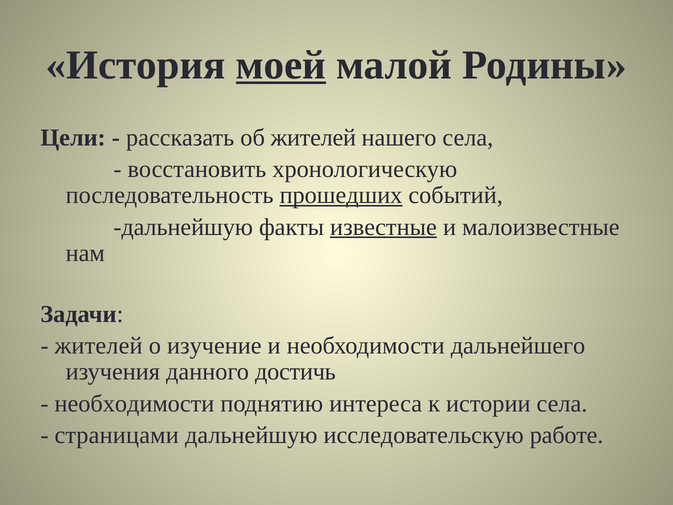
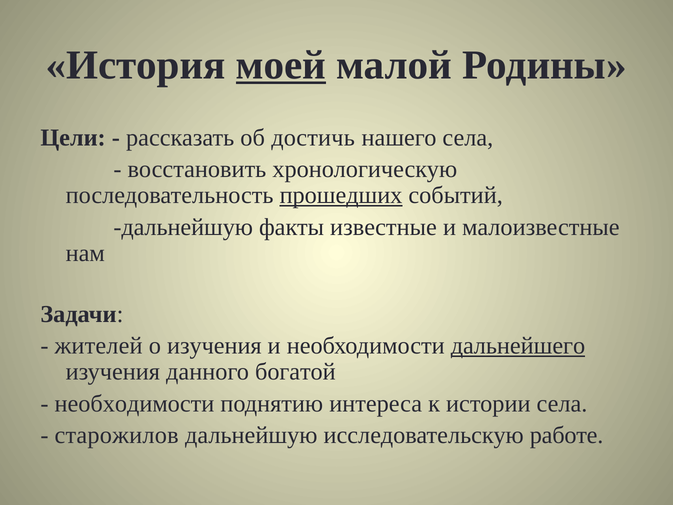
об жителей: жителей -> достичь
известные underline: present -> none
о изучение: изучение -> изучения
дальнейшего underline: none -> present
достичь: достичь -> богатой
страницами: страницами -> старожилов
